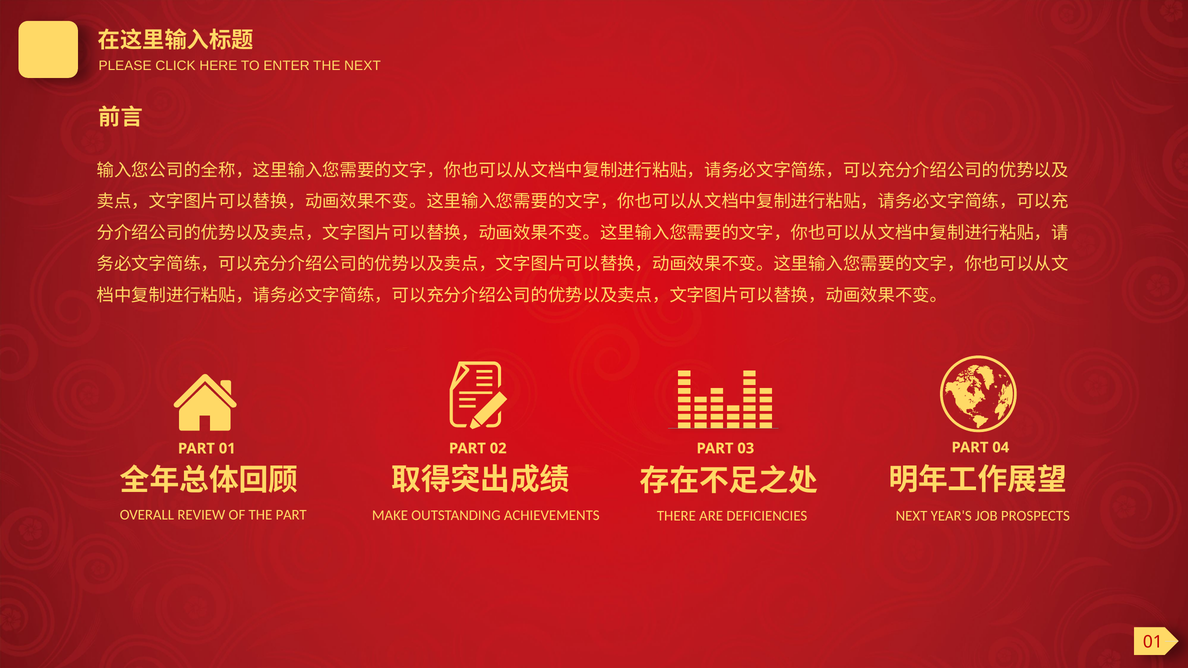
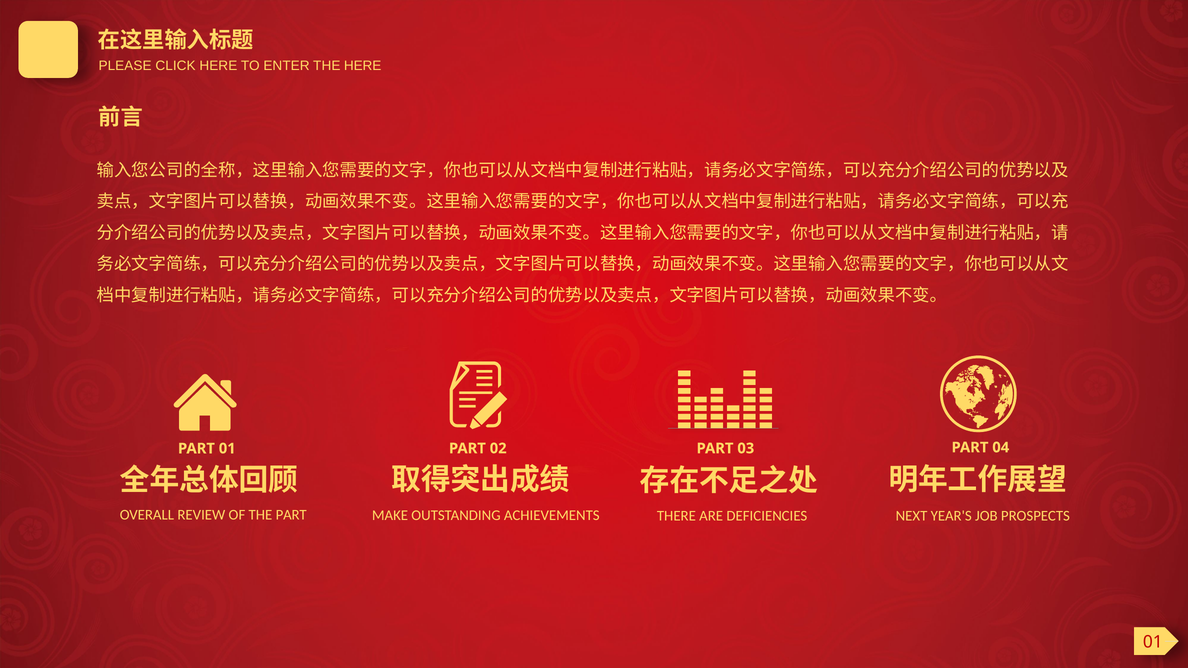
THE NEXT: NEXT -> HERE
